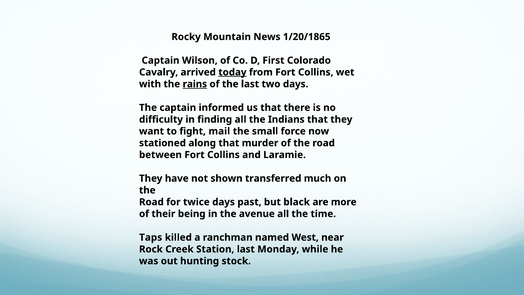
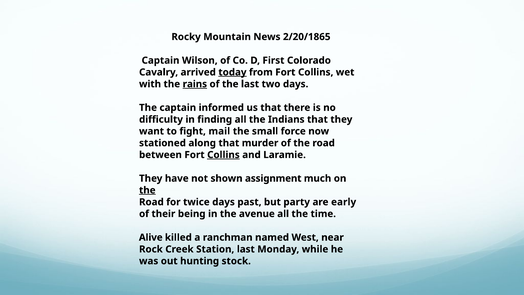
1/20/1865: 1/20/1865 -> 2/20/1865
Collins at (223, 155) underline: none -> present
transferred: transferred -> assignment
the at (147, 190) underline: none -> present
black: black -> party
more: more -> early
Taps: Taps -> Alive
